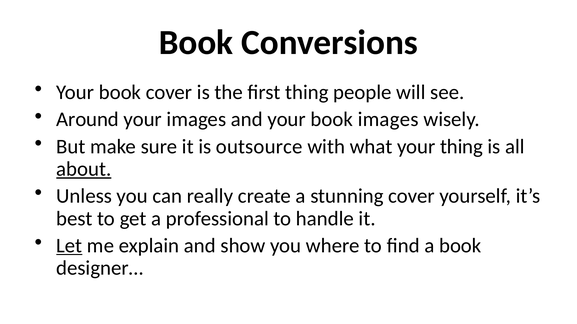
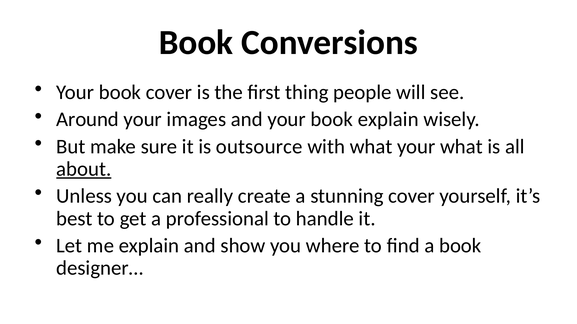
book images: images -> explain
your thing: thing -> what
Let underline: present -> none
